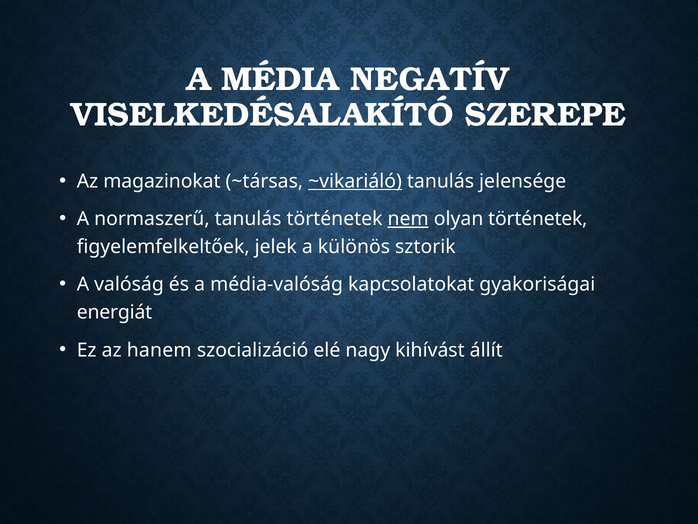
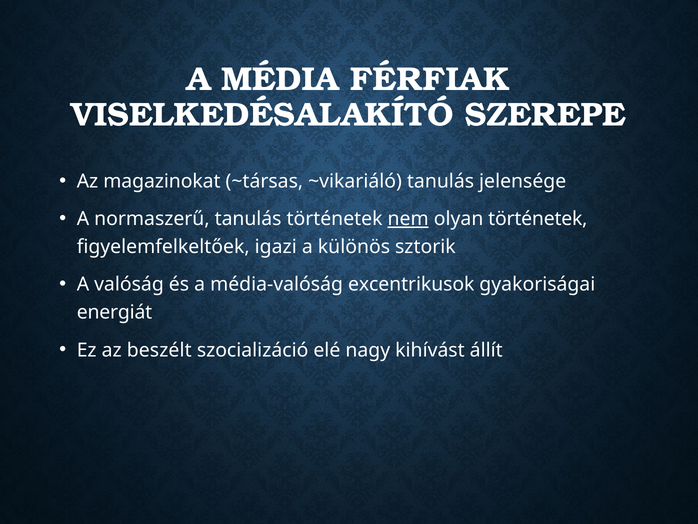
NEGATÍV: NEGATÍV -> FÉRFIAK
~vikariáló underline: present -> none
jelek: jelek -> igazi
kapcsolatokat: kapcsolatokat -> excentrikusok
hanem: hanem -> beszélt
